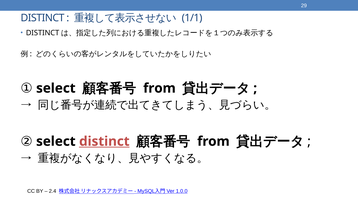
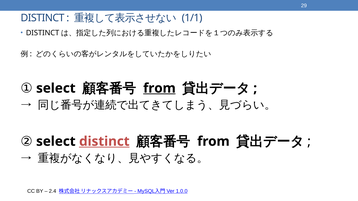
from at (159, 88) underline: none -> present
